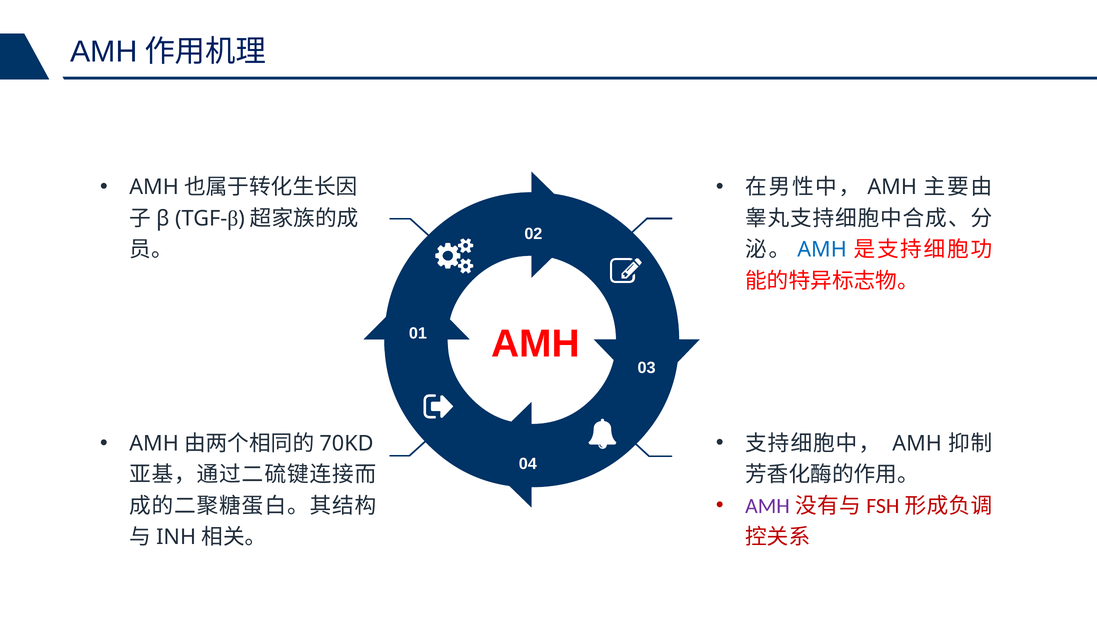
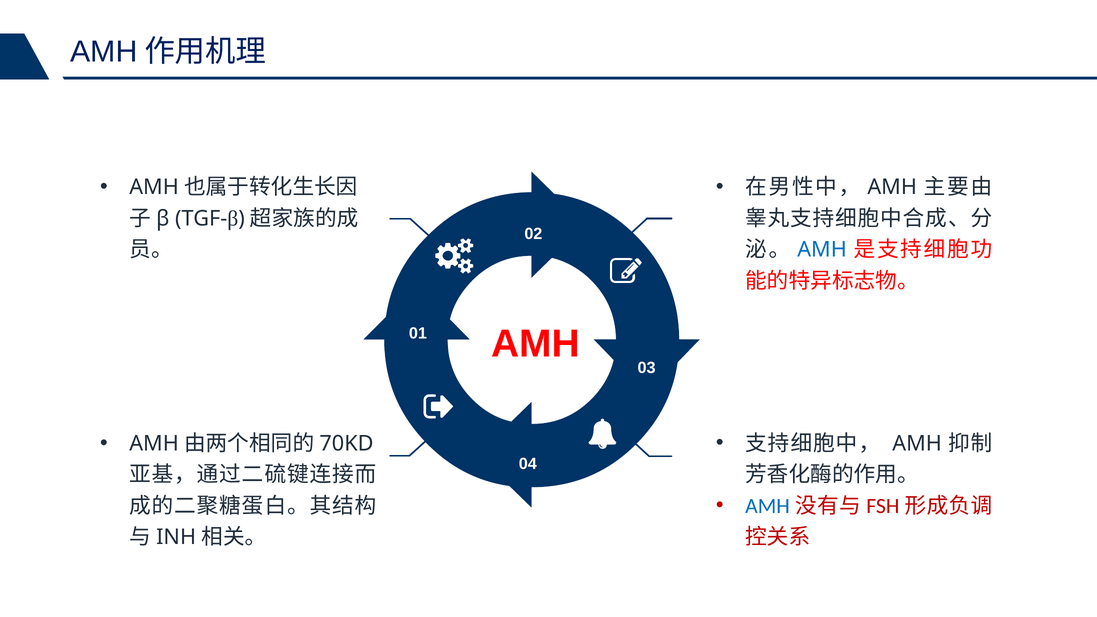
AMH at (768, 506) colour: purple -> blue
